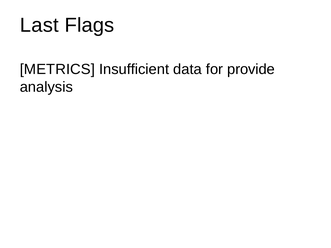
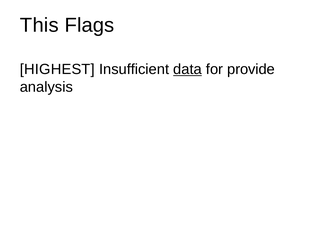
Last: Last -> This
METRICS: METRICS -> HIGHEST
data underline: none -> present
